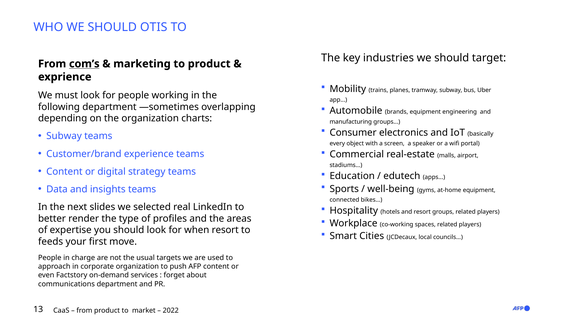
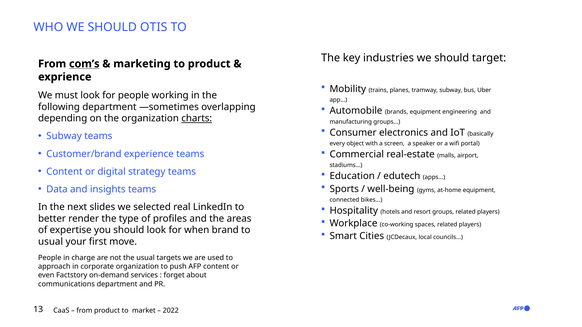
charts underline: none -> present
when resort: resort -> brand
feeds at (51, 242): feeds -> usual
